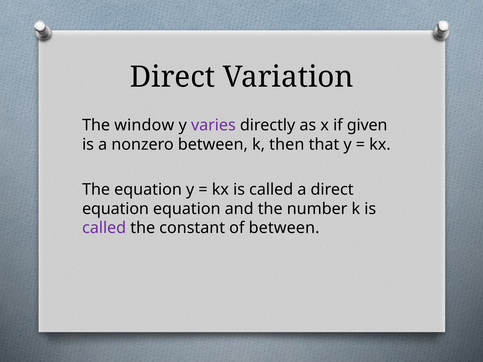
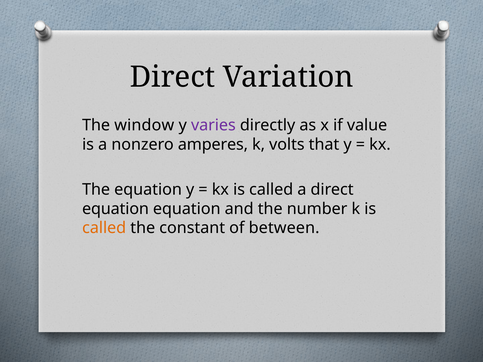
given: given -> value
nonzero between: between -> amperes
then: then -> volts
called at (104, 228) colour: purple -> orange
